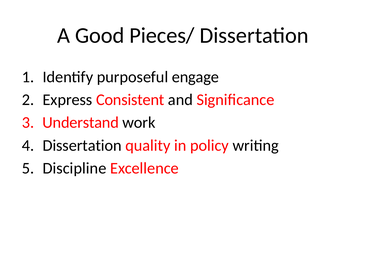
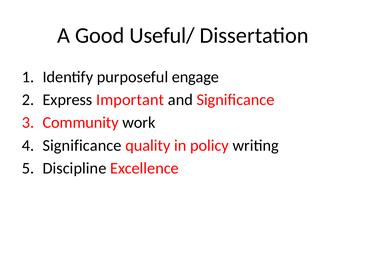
Pieces/: Pieces/ -> Useful/
Consistent: Consistent -> Important
Understand: Understand -> Community
Dissertation at (82, 145): Dissertation -> Significance
